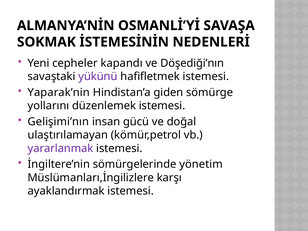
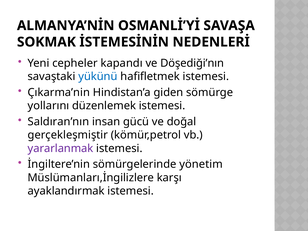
yükünü colour: purple -> blue
Yaparak’nin: Yaparak’nin -> Çıkarma’nin
Gelişimi’nın: Gelişimi’nın -> Saldıran’nın
ulaştırılamayan: ulaştırılamayan -> gerçekleşmiştir
